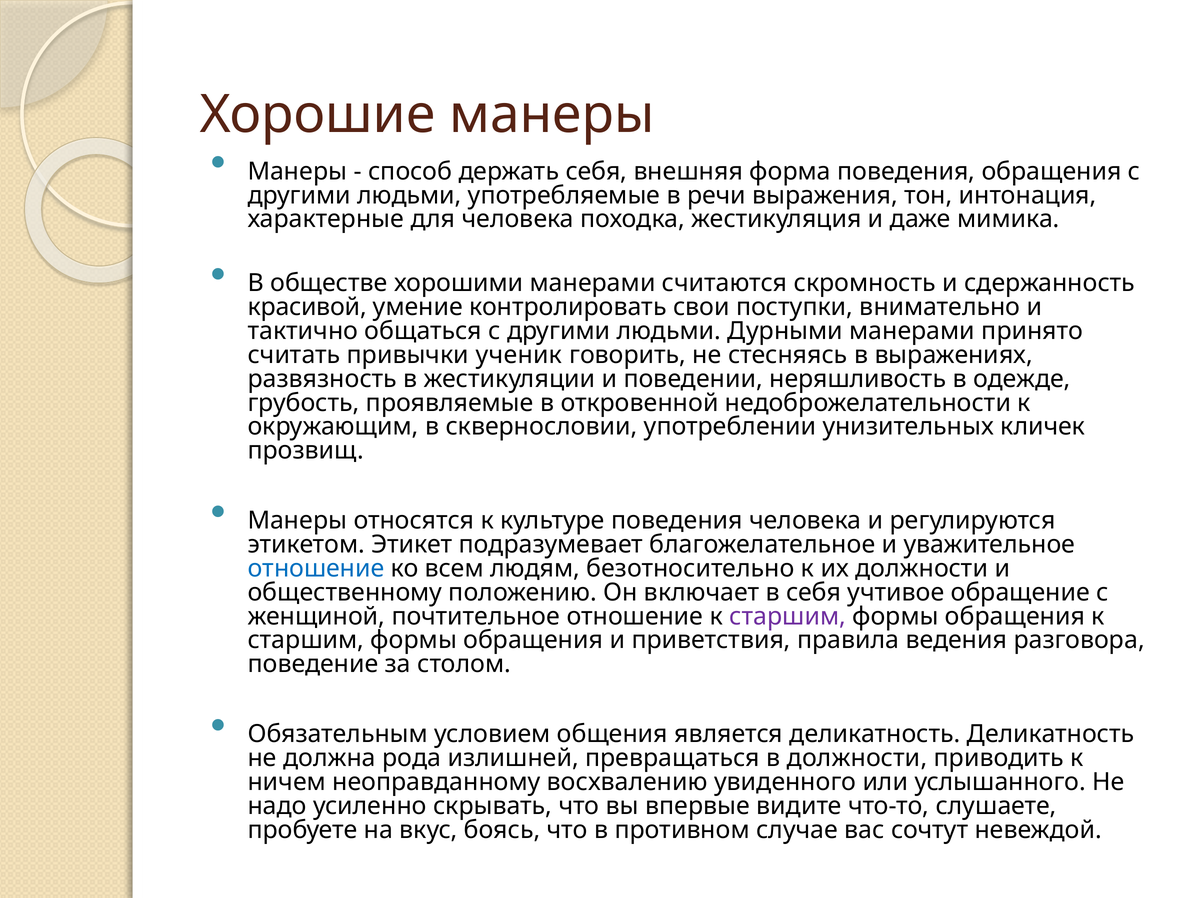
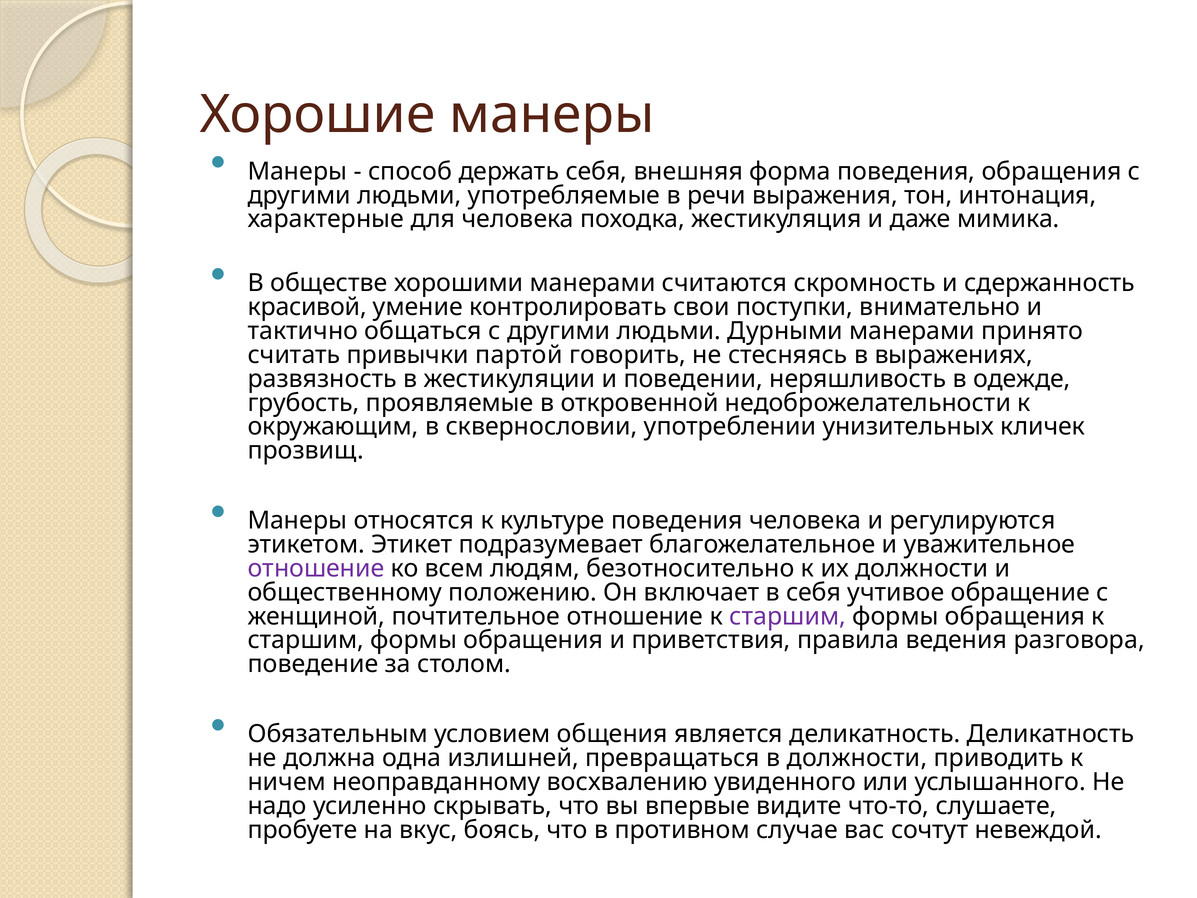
ученик: ученик -> партой
отношение at (316, 568) colour: blue -> purple
рода: рода -> одна
